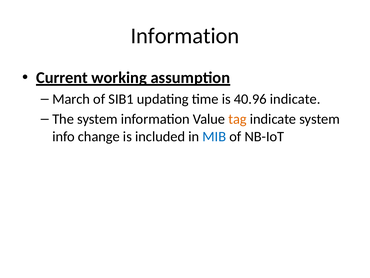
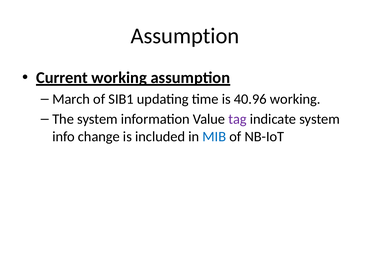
Information at (185, 36): Information -> Assumption
40.96 indicate: indicate -> working
tag colour: orange -> purple
